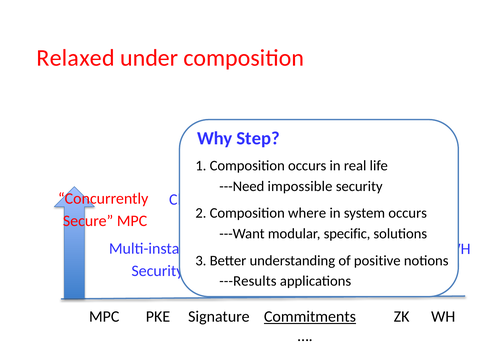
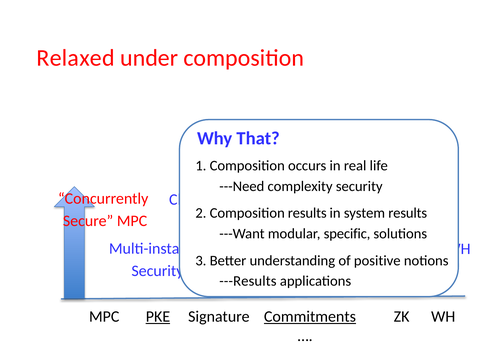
Step: Step -> That
impossible: impossible -> complexity
where at (307, 213): where -> results
system occurs: occurs -> results
PKE underline: none -> present
